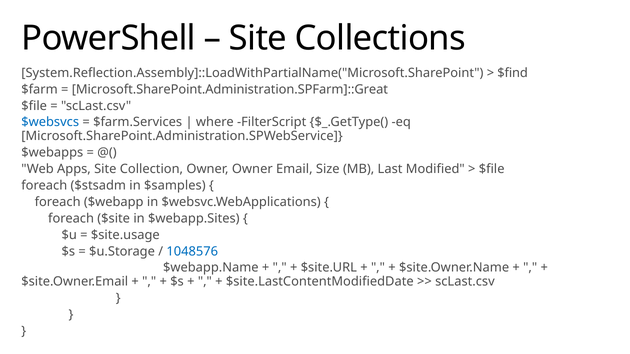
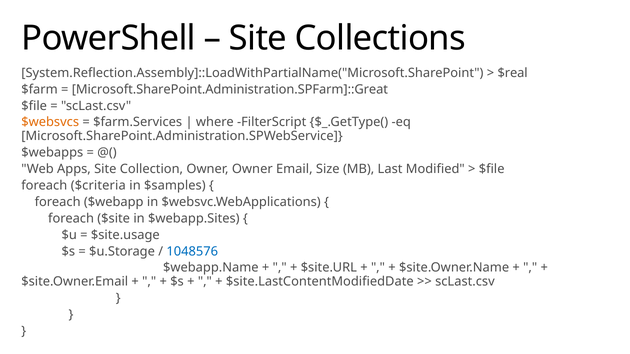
$find: $find -> $real
$websvcs colour: blue -> orange
$stsadm: $stsadm -> $criteria
